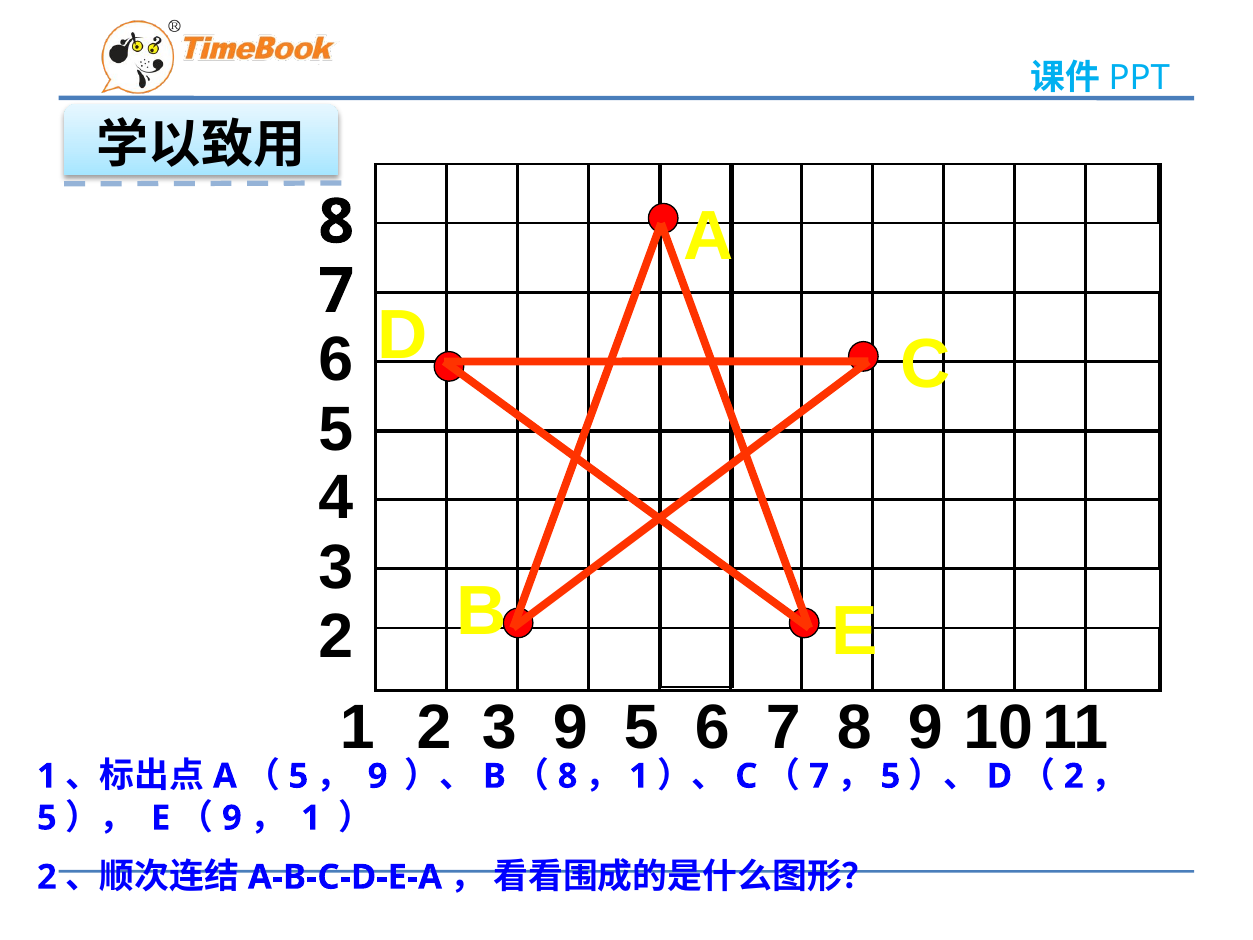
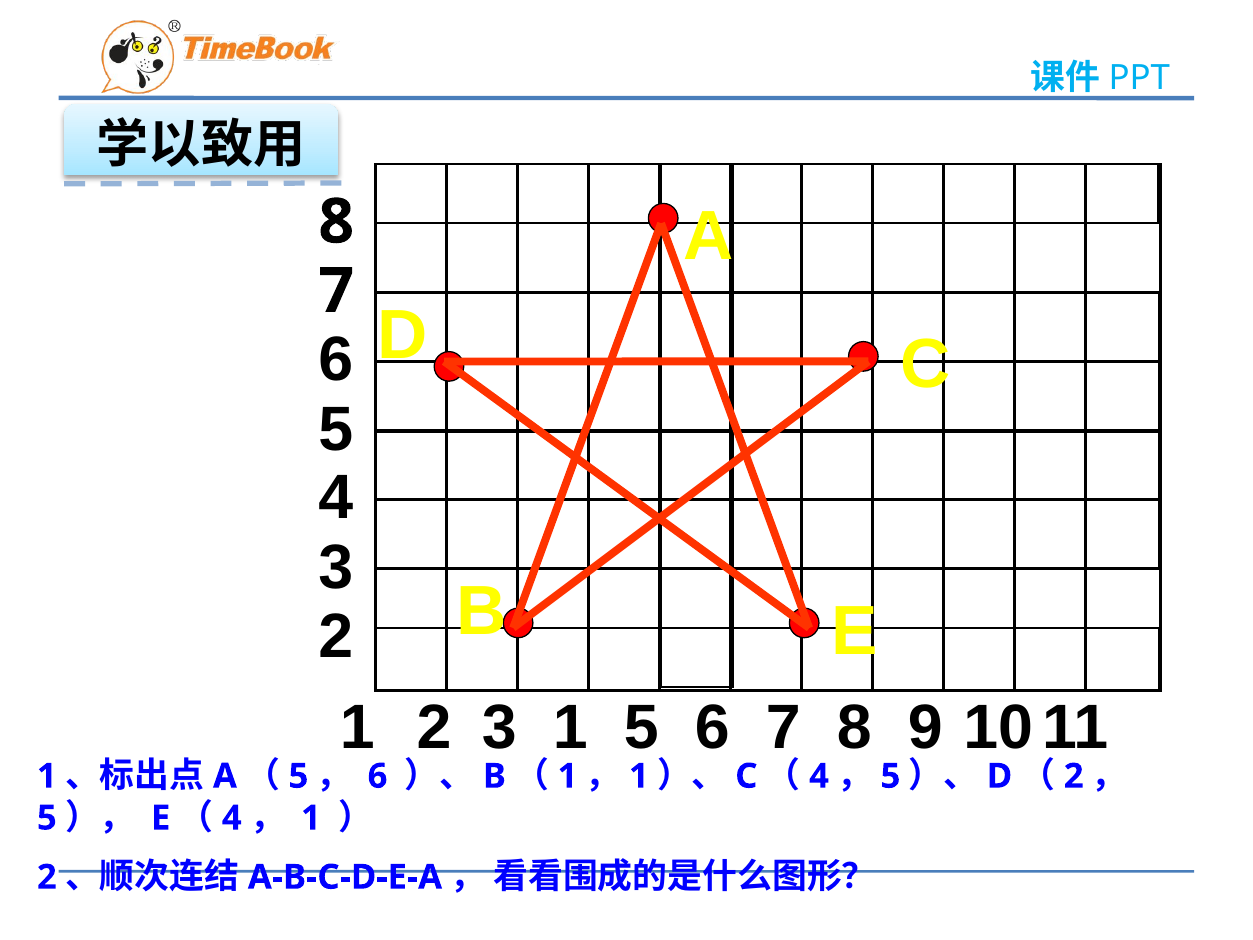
3 9: 9 -> 1
9 at (378, 776): 9 -> 6
8 at (568, 776): 8 -> 1
7 at (819, 776): 7 -> 4
9 at (232, 818): 9 -> 4
